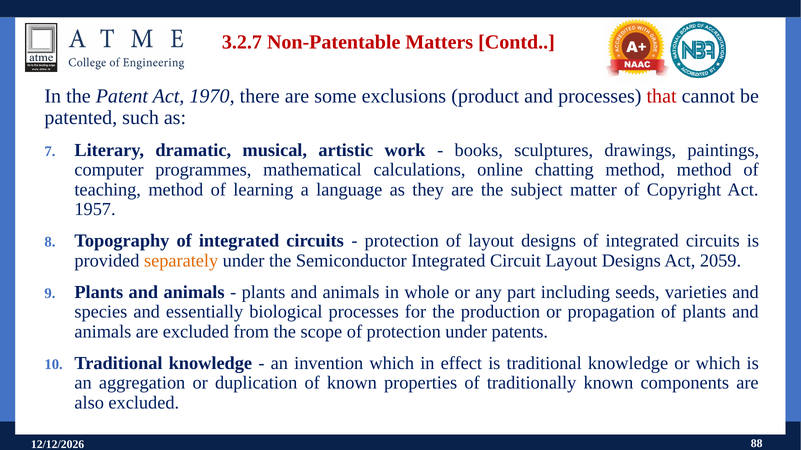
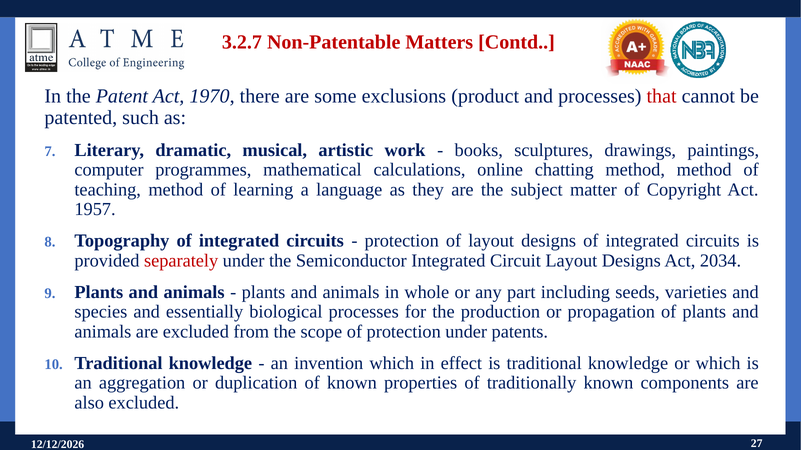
separately colour: orange -> red
2059: 2059 -> 2034
88: 88 -> 27
